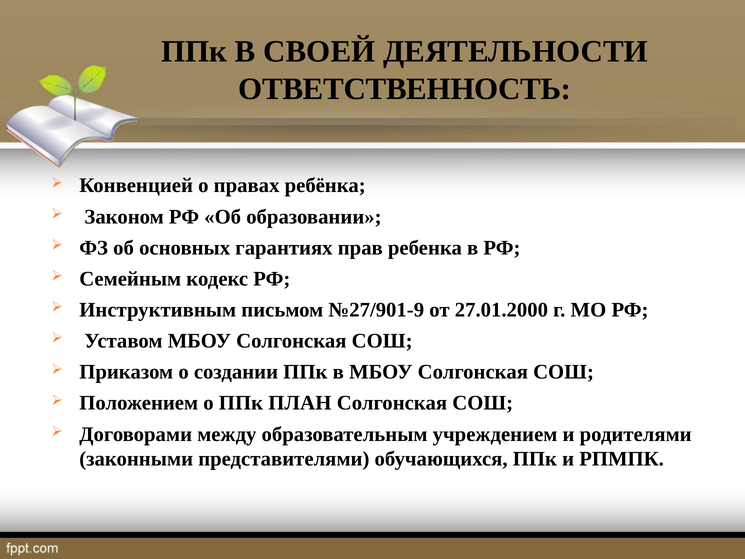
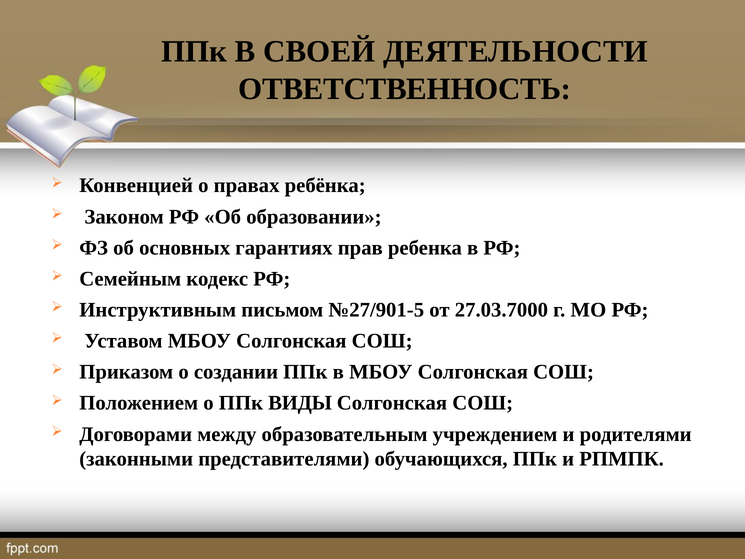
№27/901-9: №27/901-9 -> №27/901-5
27.01.2000: 27.01.2000 -> 27.03.7000
ПЛАН: ПЛАН -> ВИДЫ
